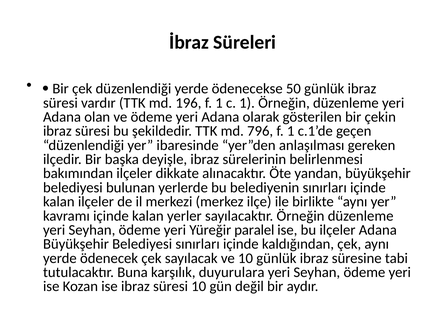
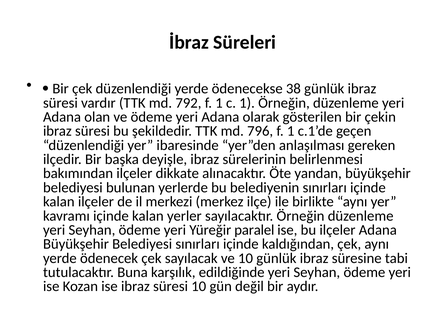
50: 50 -> 38
196: 196 -> 792
duyurulara: duyurulara -> edildiğinde
